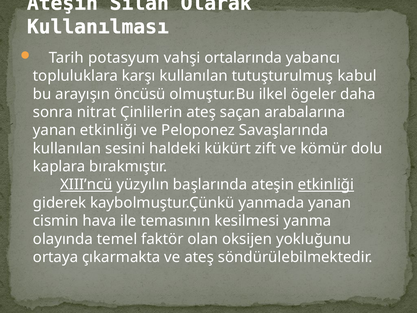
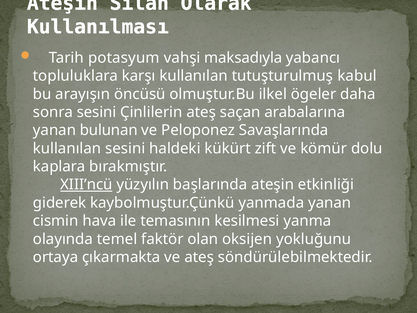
ortalarında: ortalarında -> maksadıyla
sonra nitrat: nitrat -> sesini
yanan etkinliği: etkinliği -> bulunan
etkinliği at (326, 185) underline: present -> none
